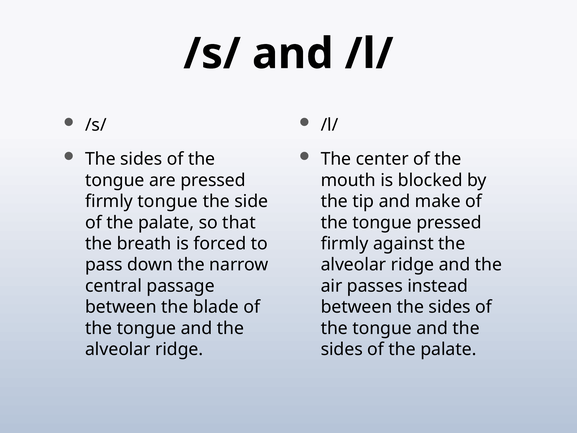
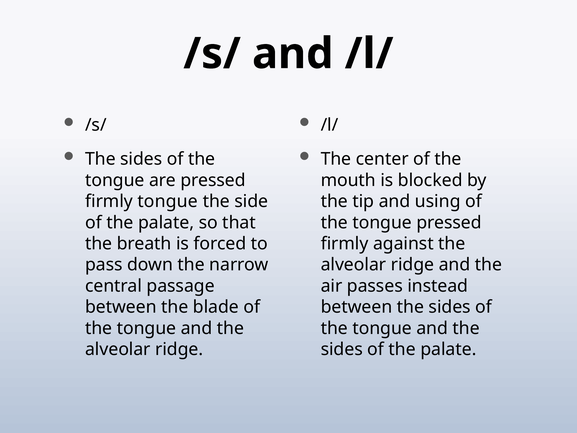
make: make -> using
